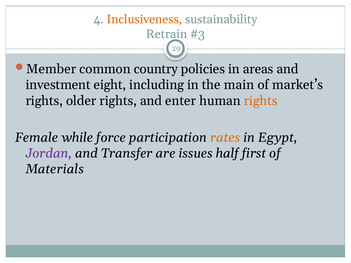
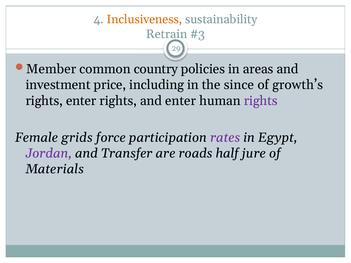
eight: eight -> price
main: main -> since
market’s: market’s -> growth’s
rights older: older -> enter
rights at (261, 101) colour: orange -> purple
while: while -> grids
rates colour: orange -> purple
issues: issues -> roads
first: first -> jure
